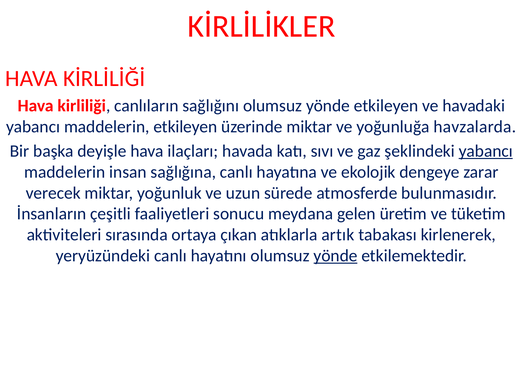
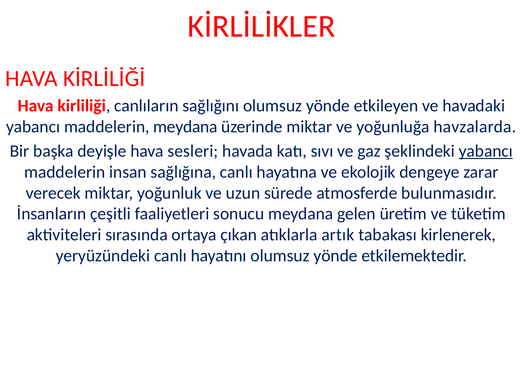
maddelerin etkileyen: etkileyen -> meydana
ilaçları: ilaçları -> sesleri
yönde at (336, 256) underline: present -> none
